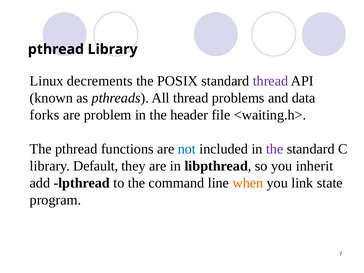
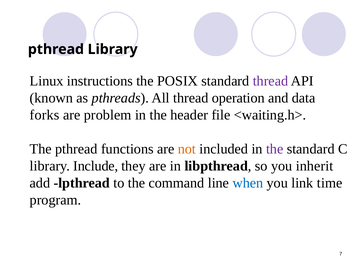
decrements: decrements -> instructions
problems: problems -> operation
not colour: blue -> orange
Default: Default -> Include
when colour: orange -> blue
state: state -> time
